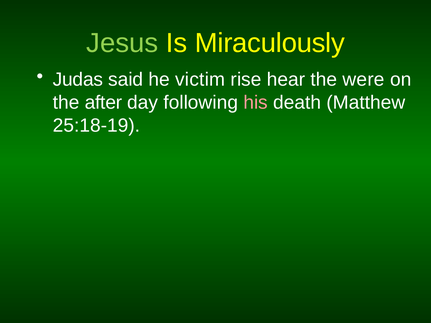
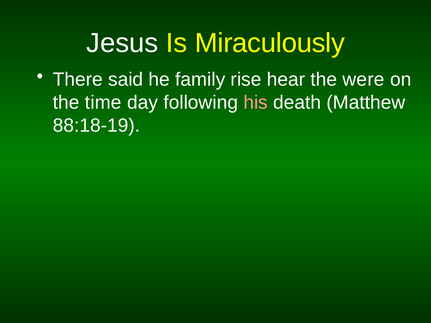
Jesus colour: light green -> white
Judas: Judas -> There
victim: victim -> family
after: after -> time
25:18-19: 25:18-19 -> 88:18-19
